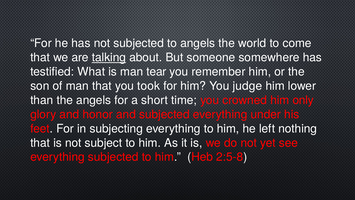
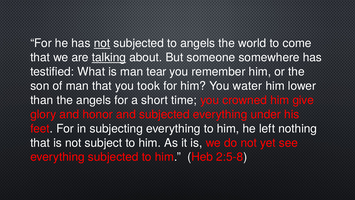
not at (102, 43) underline: none -> present
judge: judge -> water
only: only -> give
